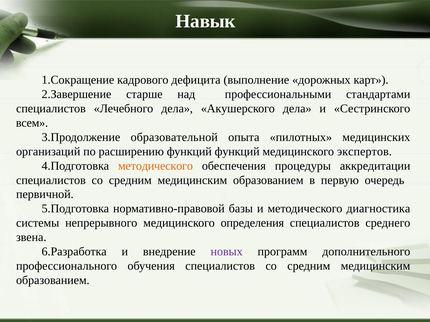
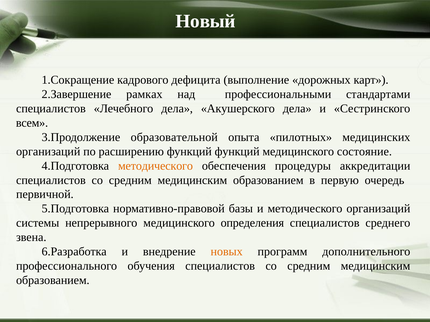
Навык: Навык -> Новый
старше: старше -> рамках
экспертов: экспертов -> состояние
методического диагностика: диагностика -> организаций
новых colour: purple -> orange
